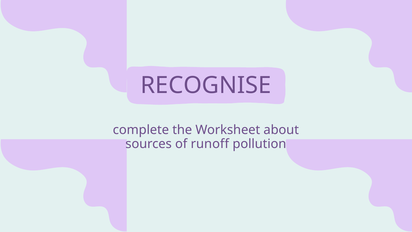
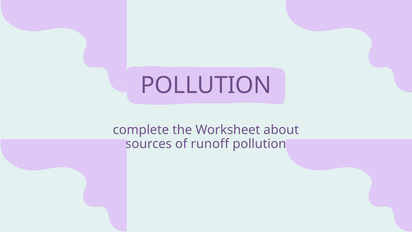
RECOGNISE at (206, 85): RECOGNISE -> POLLUTION
